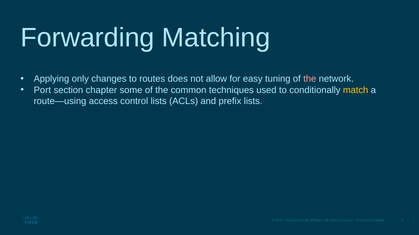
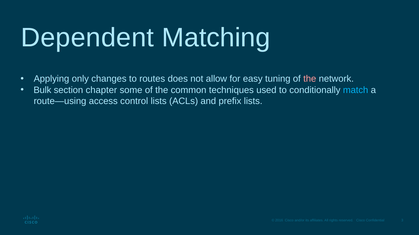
Forwarding: Forwarding -> Dependent
Port: Port -> Bulk
match colour: yellow -> light blue
